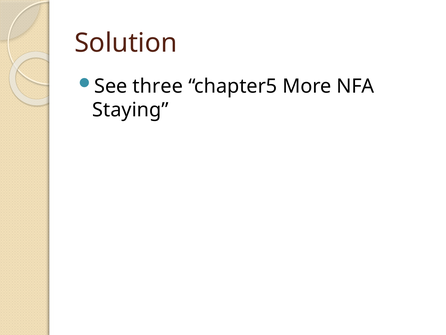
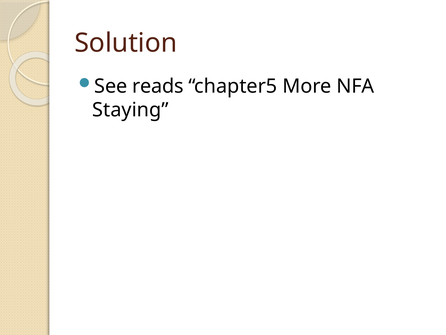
three: three -> reads
